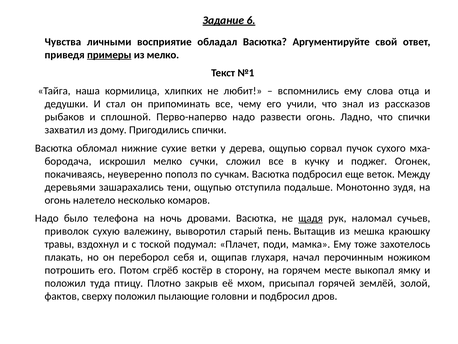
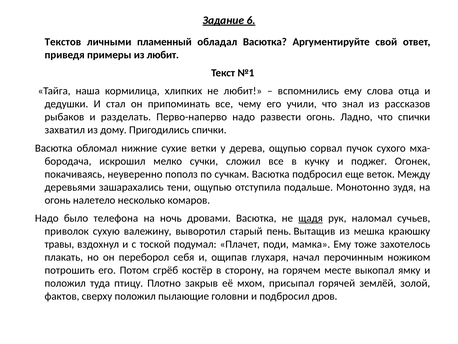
Чувства: Чувства -> Текстов
восприятие: восприятие -> пламенный
примеры underline: present -> none
из мелко: мелко -> любит
сплошной: сплошной -> разделать
